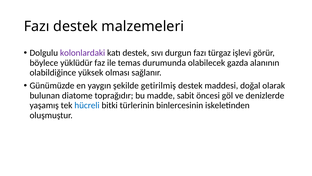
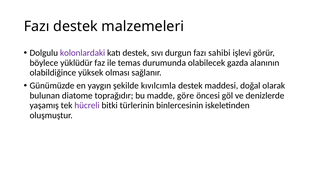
türgaz: türgaz -> sahibi
getirilmiş: getirilmiş -> kıvılcımla
sabit: sabit -> göre
hücreli colour: blue -> purple
